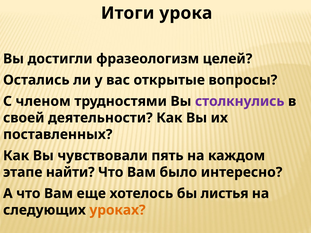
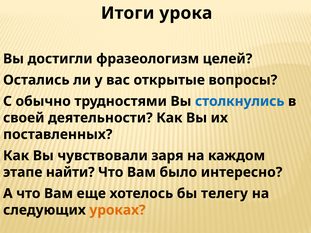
членом: членом -> обычно
столкнулись colour: purple -> blue
пять: пять -> заря
листья: листья -> телегу
